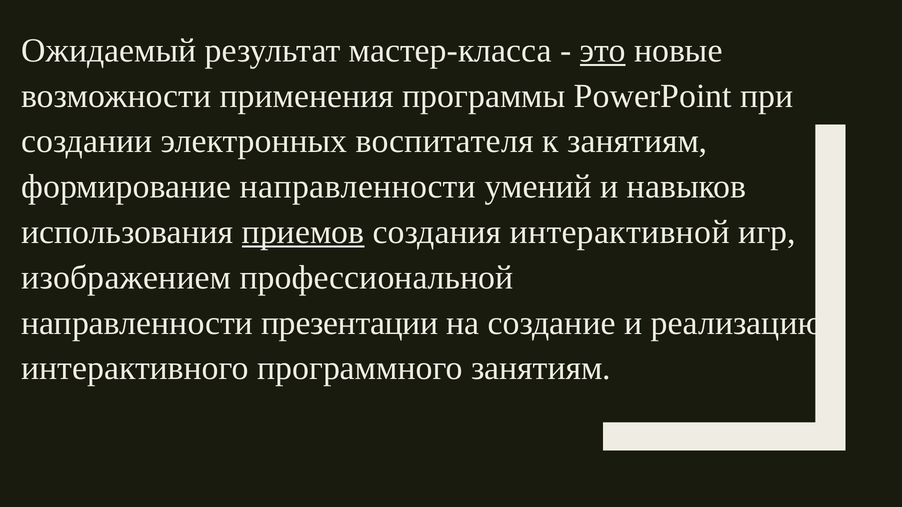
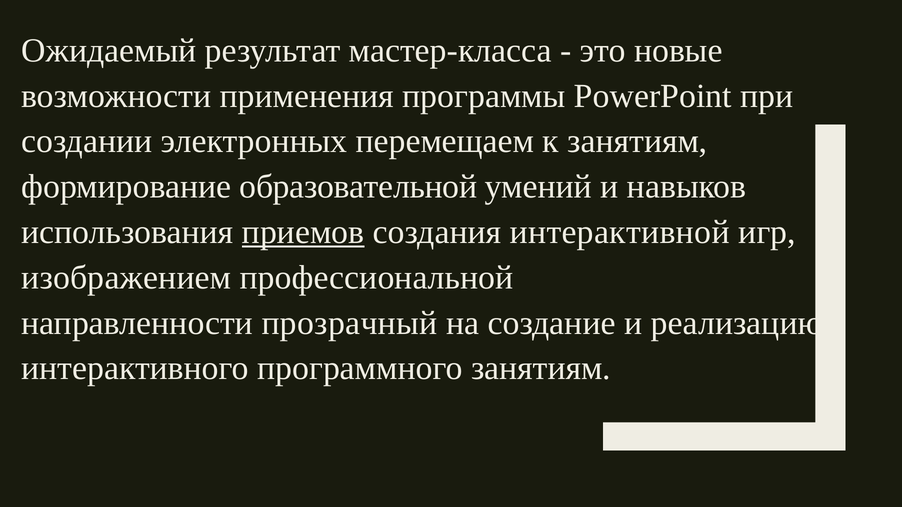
это underline: present -> none
воспитателя: воспитателя -> перемещаем
формирование направленности: направленности -> образовательной
презентации: презентации -> прозрачный
